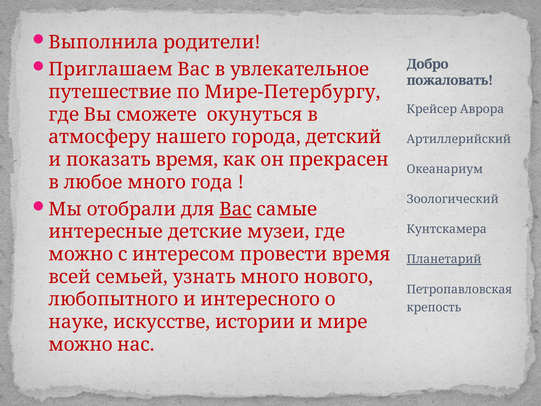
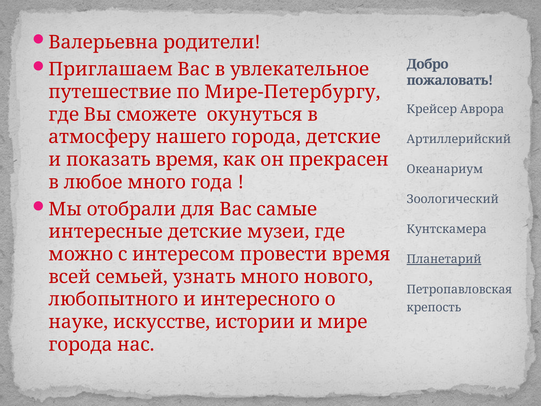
Выполнила: Выполнила -> Валерьевна
города детский: детский -> детские
Вас at (236, 209) underline: present -> none
можно at (81, 344): можно -> города
